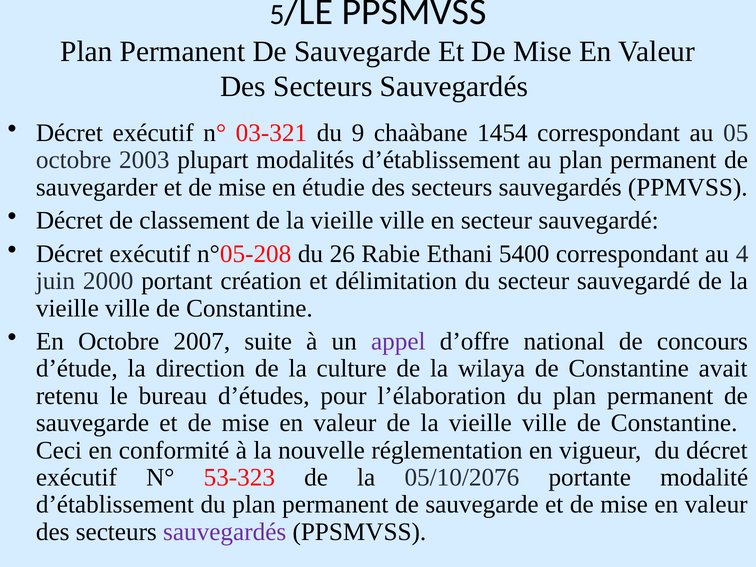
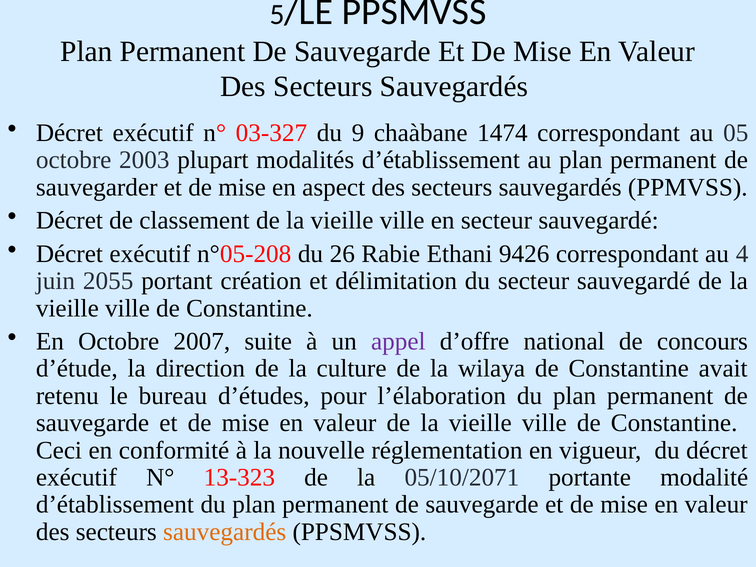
03-321: 03-321 -> 03-327
1454: 1454 -> 1474
étudie: étudie -> aspect
5400: 5400 -> 9426
2000: 2000 -> 2055
53-323: 53-323 -> 13-323
05/10/2076: 05/10/2076 -> 05/10/2071
sauvegardés at (225, 532) colour: purple -> orange
